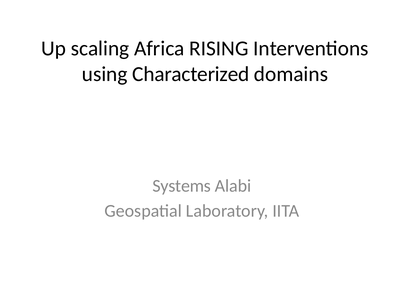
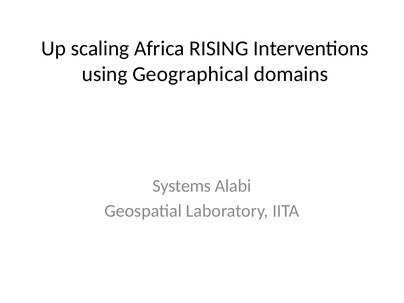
Characterized: Characterized -> Geographical
